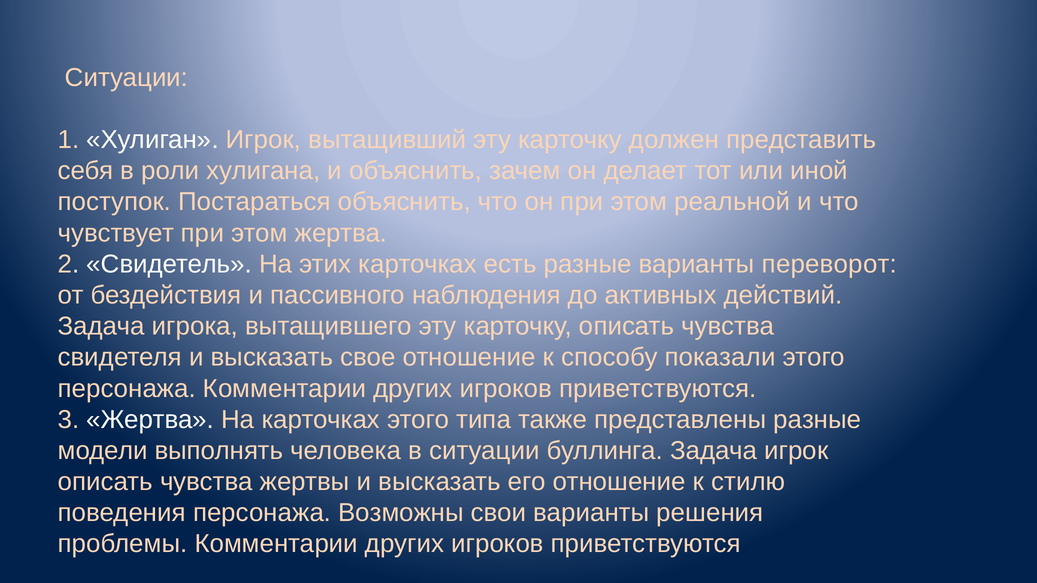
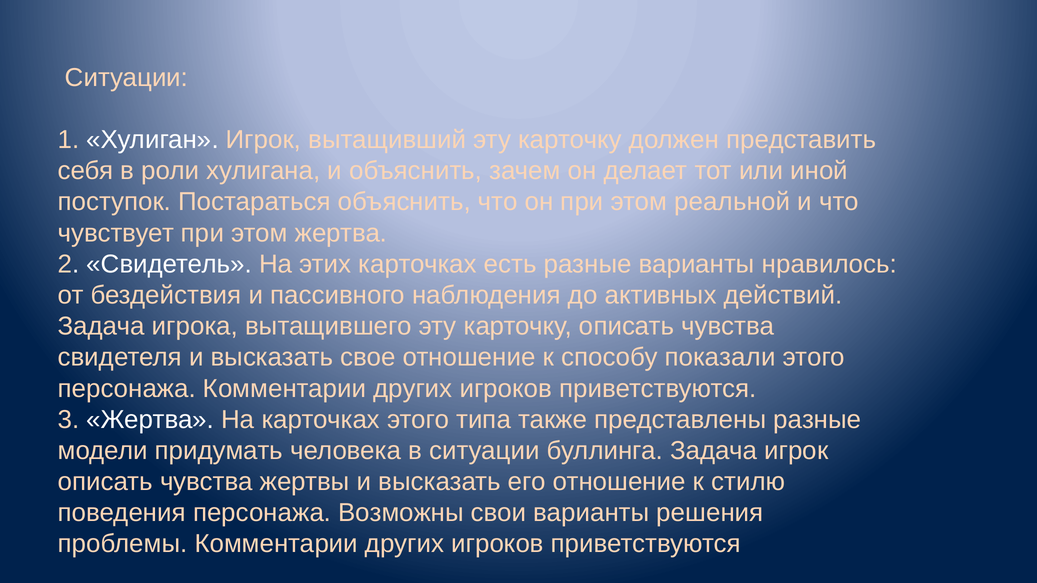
переворот: переворот -> нравилось
выполнять: выполнять -> придумать
